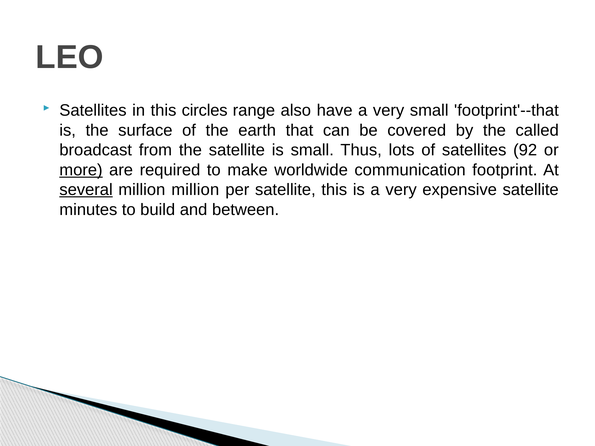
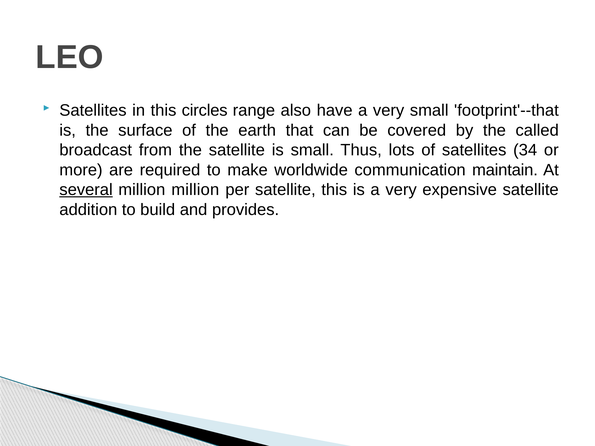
92: 92 -> 34
more underline: present -> none
footprint: footprint -> maintain
minutes: minutes -> addition
between: between -> provides
